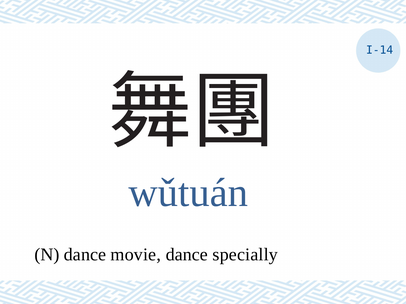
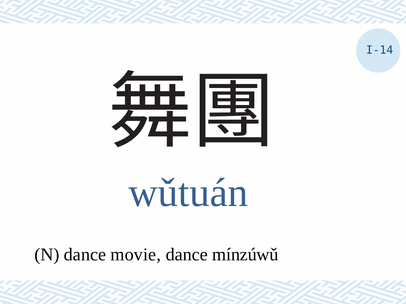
specially: specially -> mínzúwǔ
